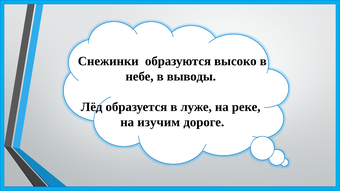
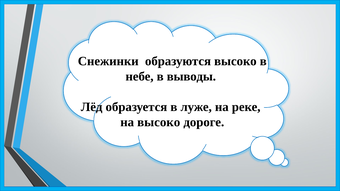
на изучим: изучим -> высоко
